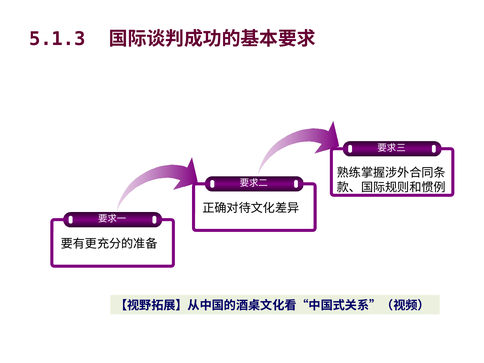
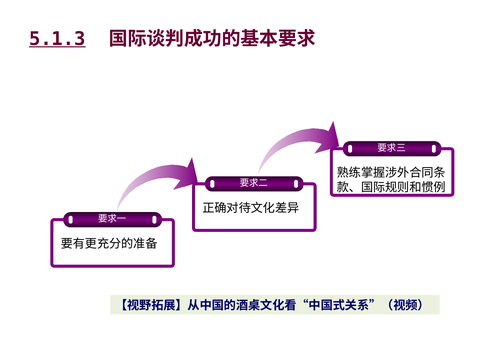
5.1.3 underline: none -> present
